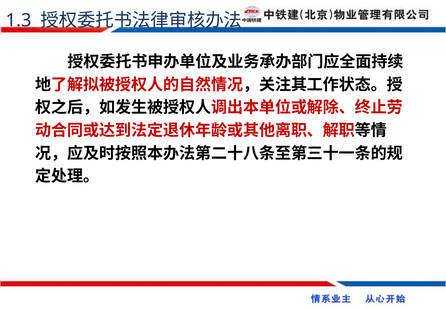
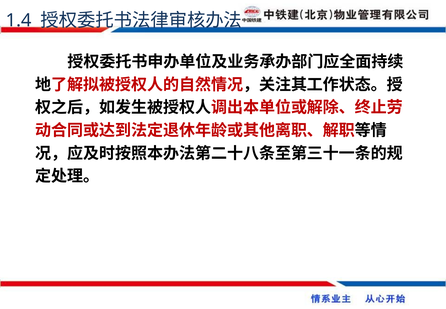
1.3: 1.3 -> 1.4
